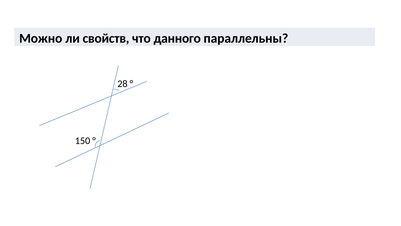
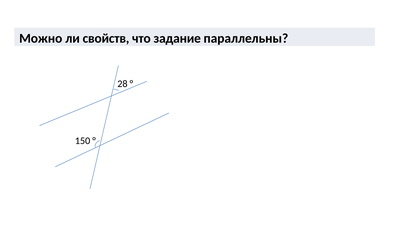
данного: данного -> задание
